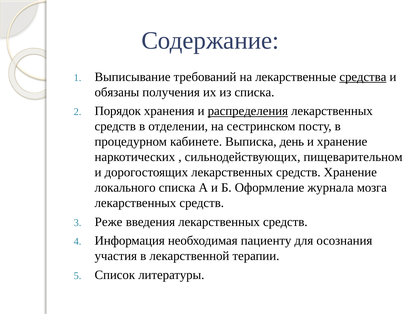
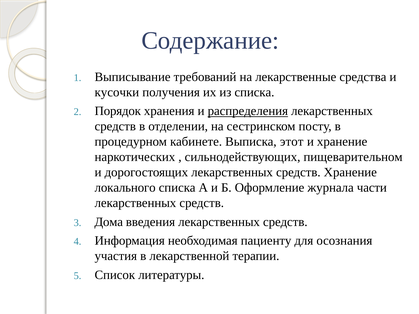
средства underline: present -> none
обязаны: обязаны -> кусочки
день: день -> этот
мозга: мозга -> части
Реже: Реже -> Дома
